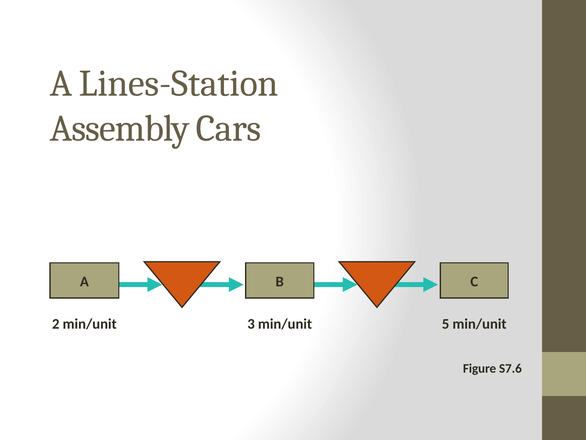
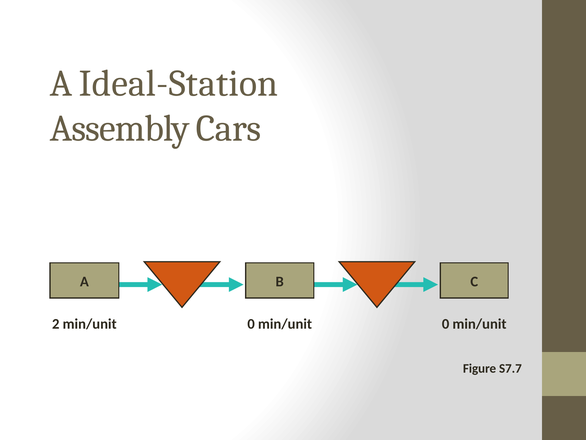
Lines-Station: Lines-Station -> Ideal-Station
2 min/unit 3: 3 -> 0
5 at (446, 324): 5 -> 0
S7.6: S7.6 -> S7.7
